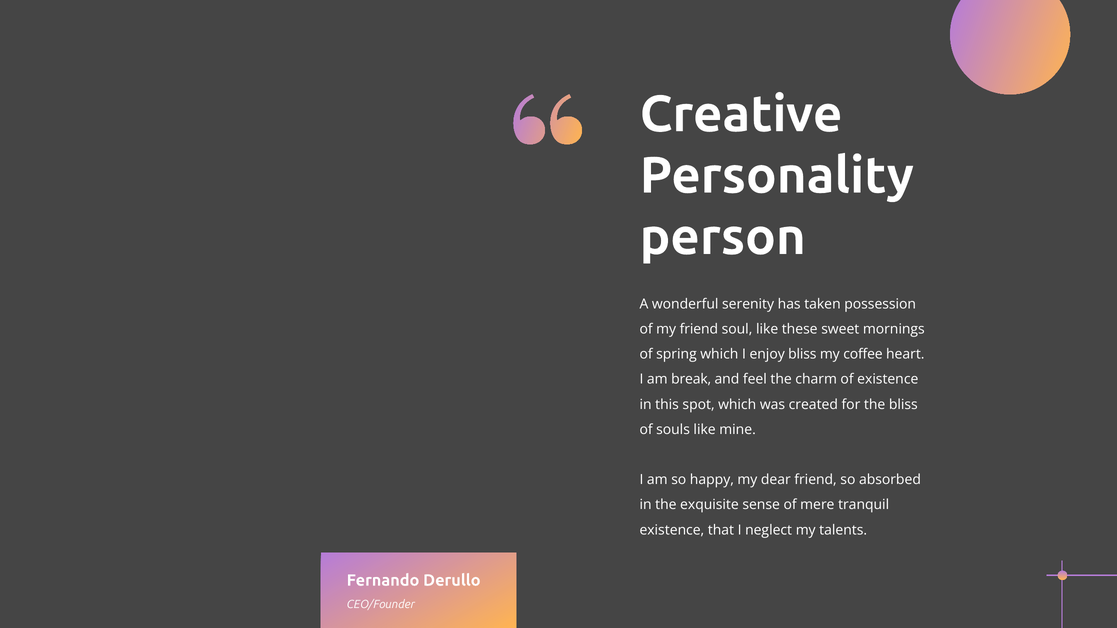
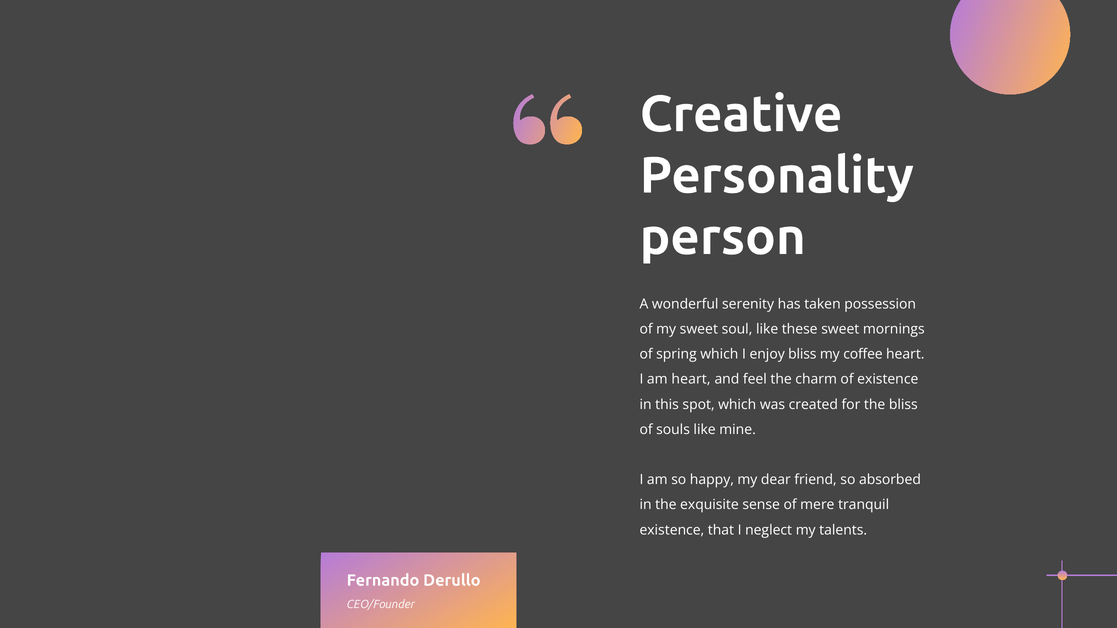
my friend: friend -> sweet
am break: break -> heart
